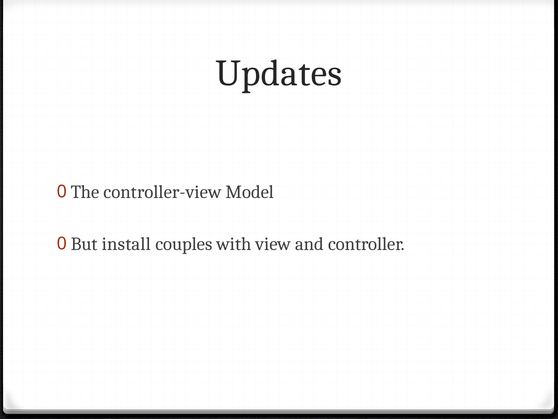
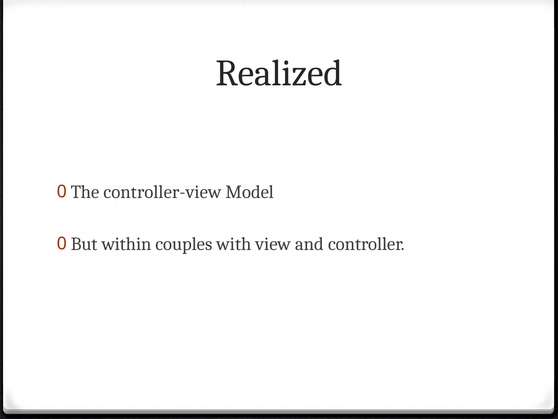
Updates: Updates -> Realized
install: install -> within
